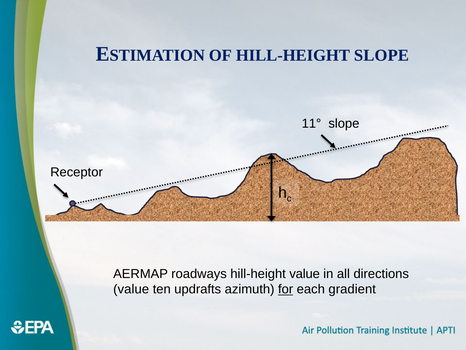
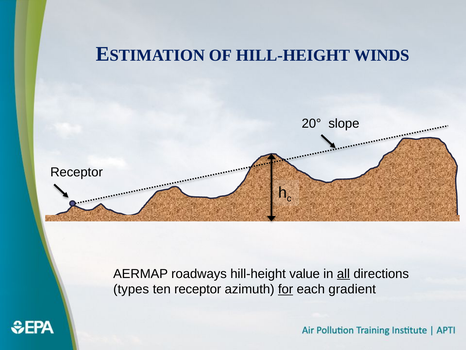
HILL-HEIGHT SLOPE: SLOPE -> WINDS
11°: 11° -> 20°
all underline: none -> present
value at (131, 289): value -> types
ten updrafts: updrafts -> receptor
